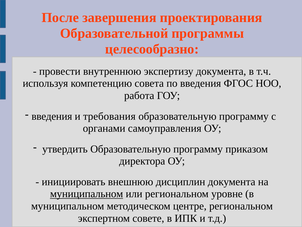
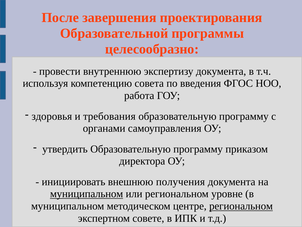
введения at (52, 116): введения -> здоровья
дисциплин: дисциплин -> получения
региональном at (241, 206) underline: none -> present
